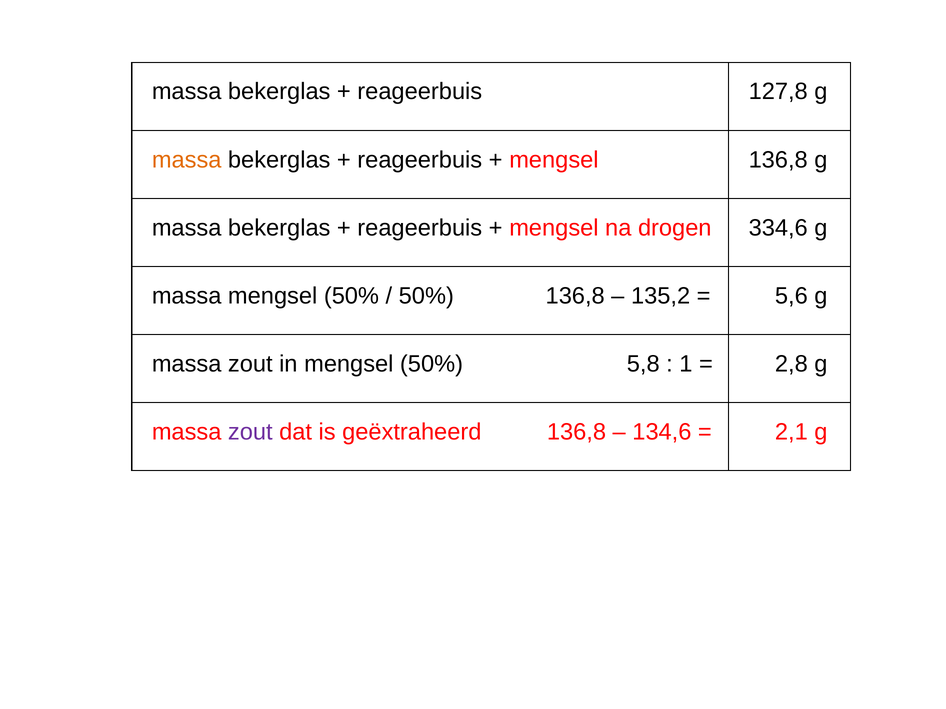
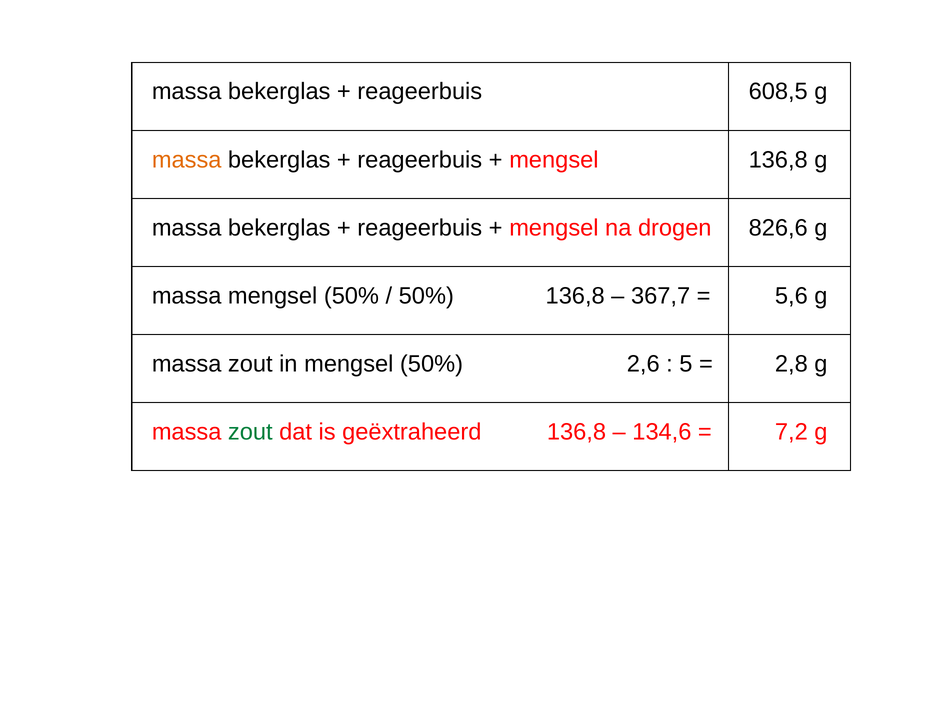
127,8: 127,8 -> 608,5
334,6: 334,6 -> 826,6
135,2: 135,2 -> 367,7
5,8: 5,8 -> 2,6
1: 1 -> 5
zout at (250, 432) colour: purple -> green
2,1: 2,1 -> 7,2
